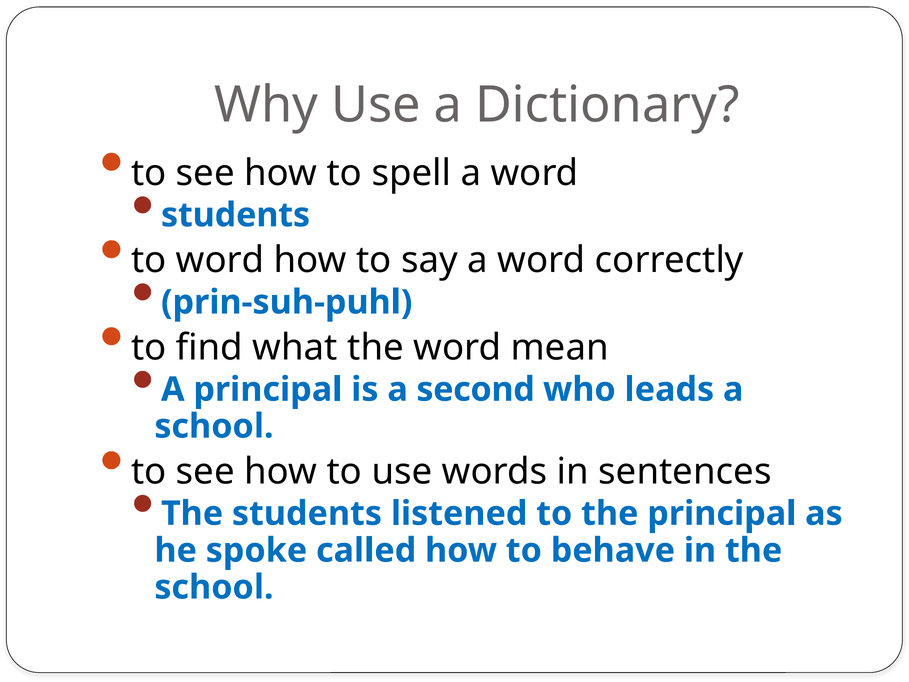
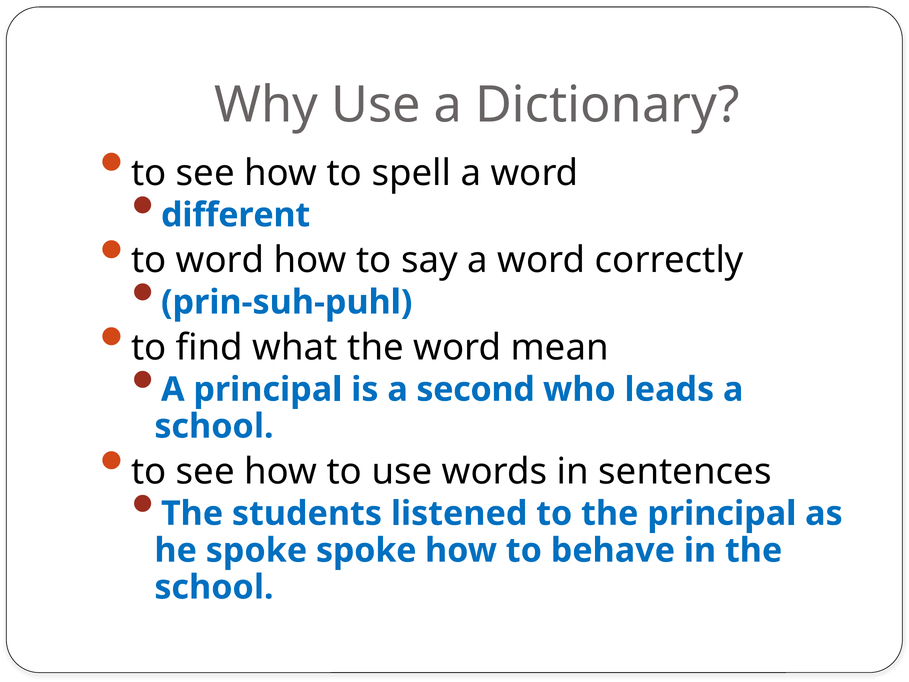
students at (236, 215): students -> different
spoke called: called -> spoke
